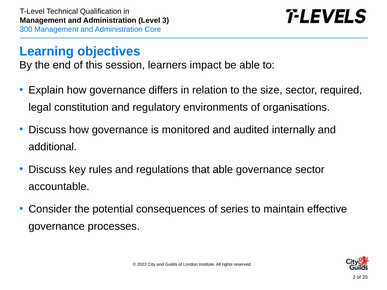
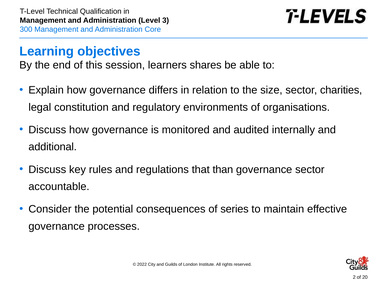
impact: impact -> shares
required: required -> charities
that able: able -> than
